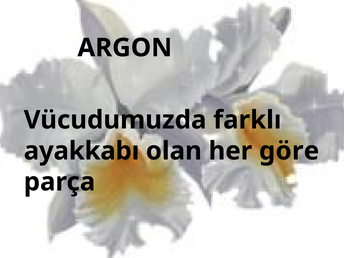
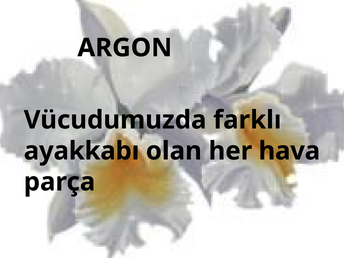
göre: göre -> hava
